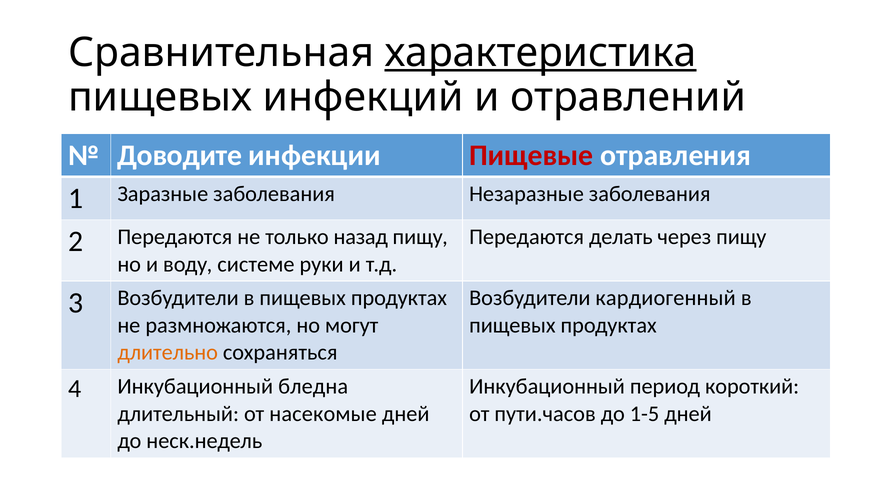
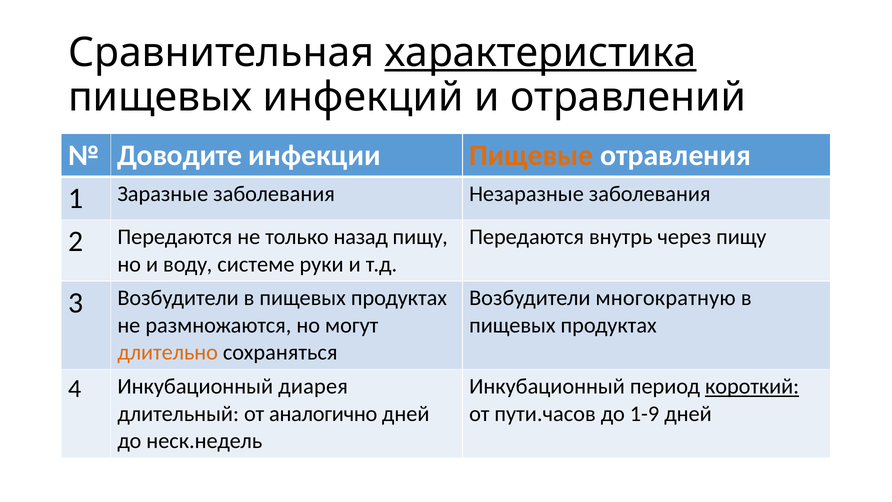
Пищевые colour: red -> orange
делать: делать -> внутрь
кардиогенный: кардиогенный -> многократную
короткий underline: none -> present
бледна: бледна -> диарея
насекомые: насекомые -> аналогично
1-5: 1-5 -> 1-9
